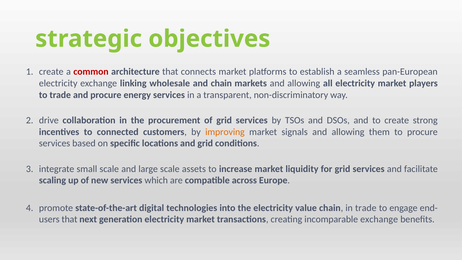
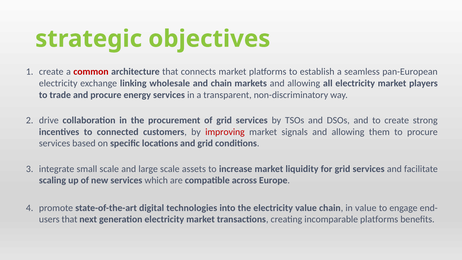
improving colour: orange -> red
in trade: trade -> value
incomparable exchange: exchange -> platforms
